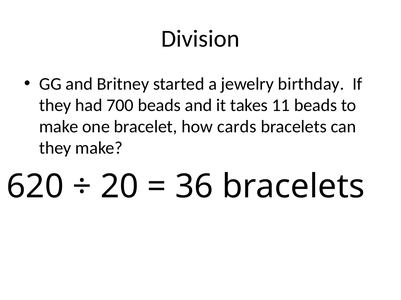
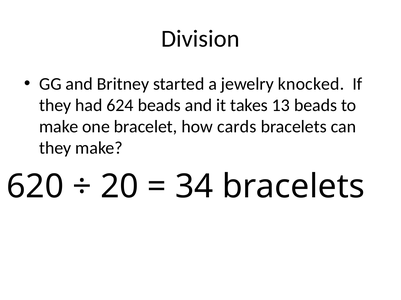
birthday: birthday -> knocked
700: 700 -> 624
11: 11 -> 13
36: 36 -> 34
